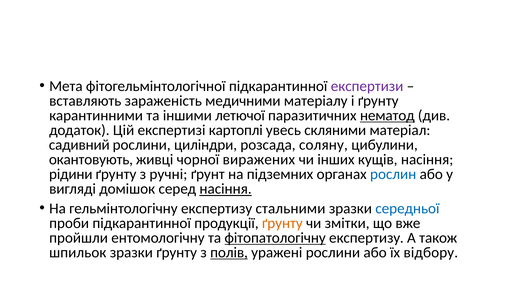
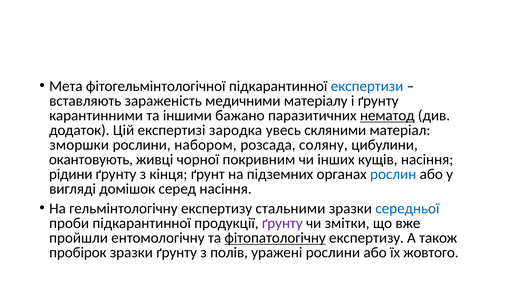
експертизи colour: purple -> blue
летючої: летючої -> бажано
картоплі: картоплі -> зародка
садивний: садивний -> зморшки
циліндри: циліндри -> набором
виражених: виражених -> покривним
ручні: ручні -> кінця
насіння at (226, 189) underline: present -> none
ґрунту at (282, 223) colour: orange -> purple
шпильок: шпильок -> пробірок
полів underline: present -> none
відбору: відбору -> жовтого
